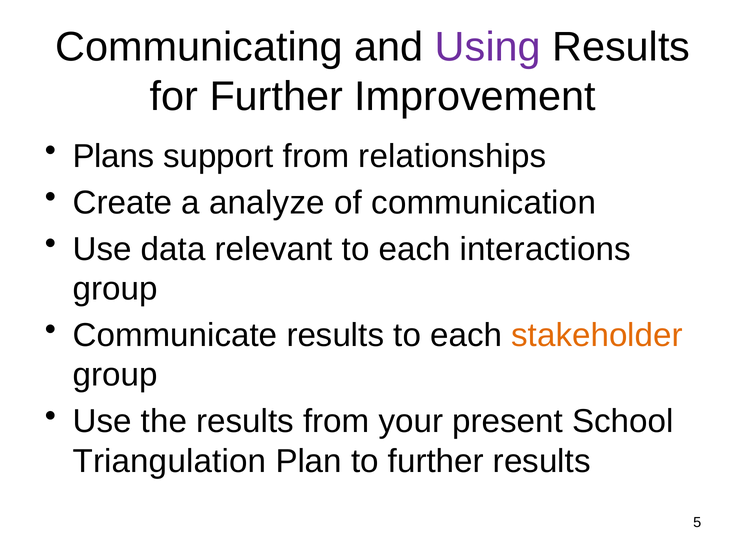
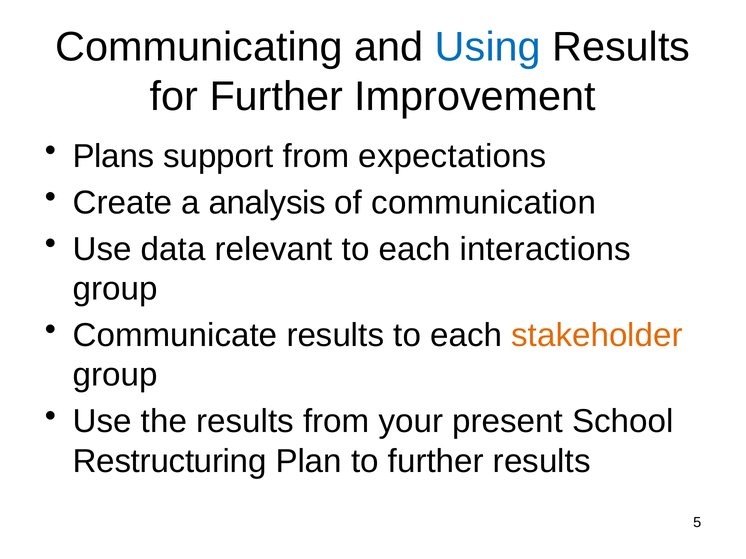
Using colour: purple -> blue
relationships: relationships -> expectations
analyze: analyze -> analysis
Triangulation: Triangulation -> Restructuring
